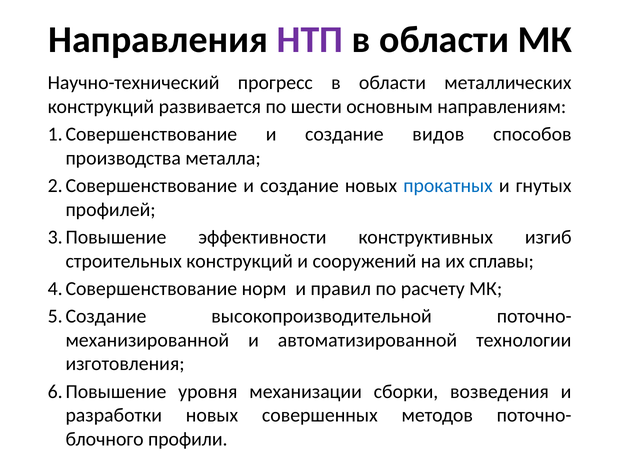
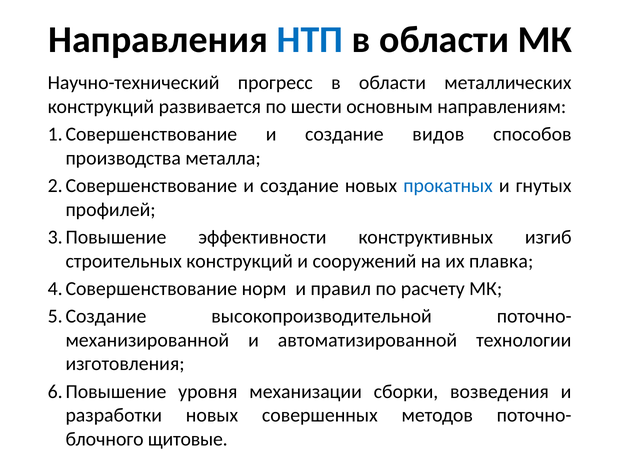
НТП colour: purple -> blue
сплавы: сплавы -> плавка
профили: профили -> щитовые
